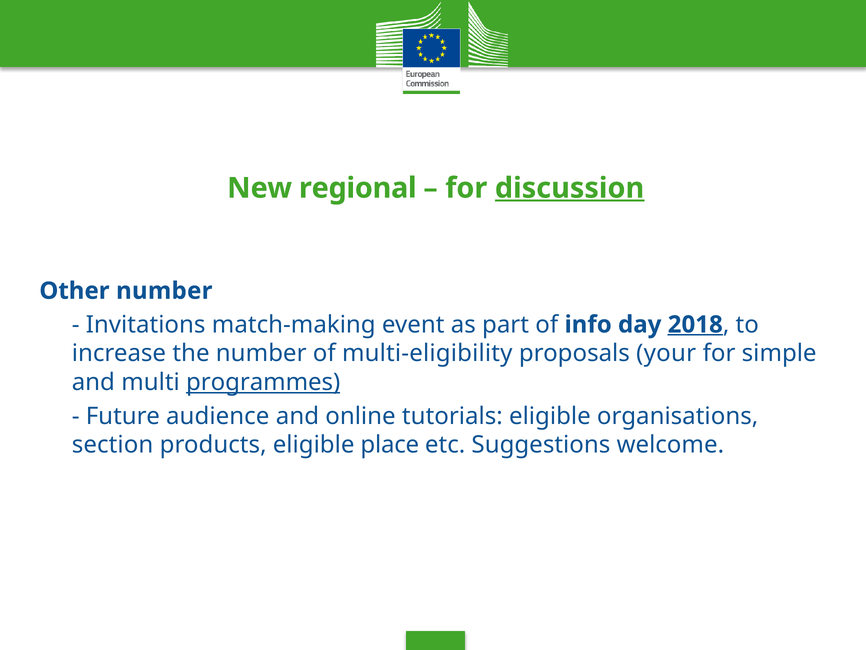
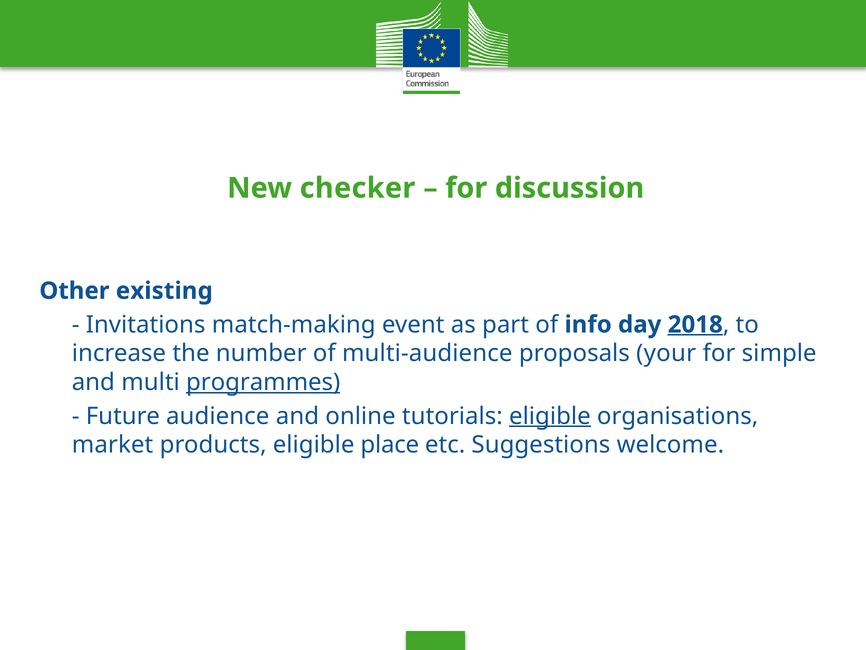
regional: regional -> checker
discussion underline: present -> none
Other number: number -> existing
multi-eligibility: multi-eligibility -> multi-audience
eligible at (550, 416) underline: none -> present
section: section -> market
